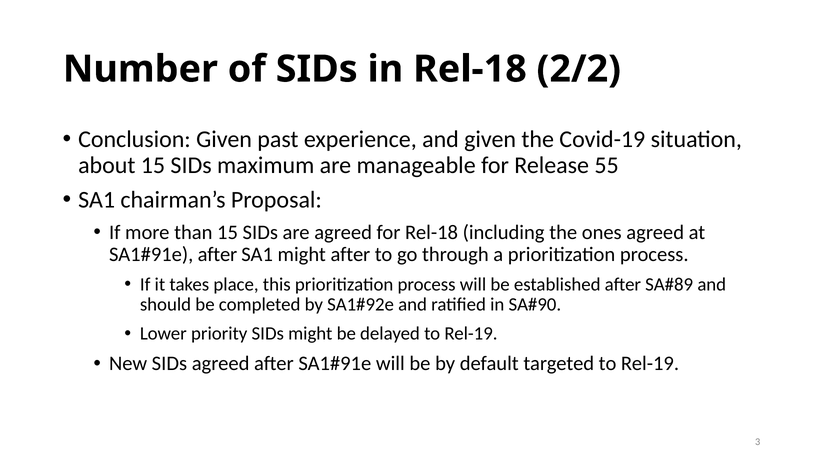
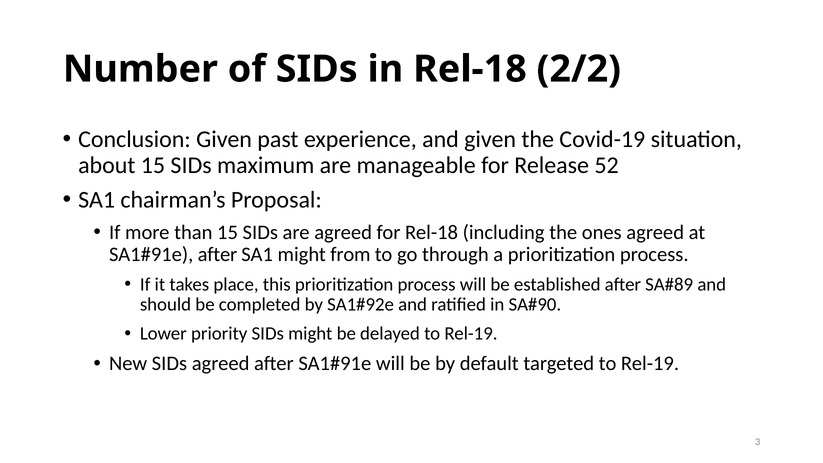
55: 55 -> 52
might after: after -> from
